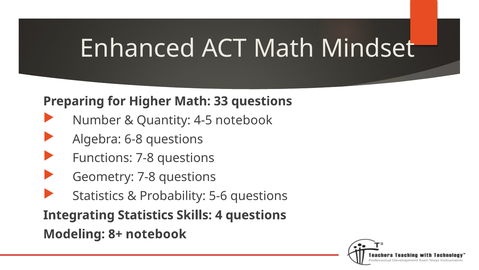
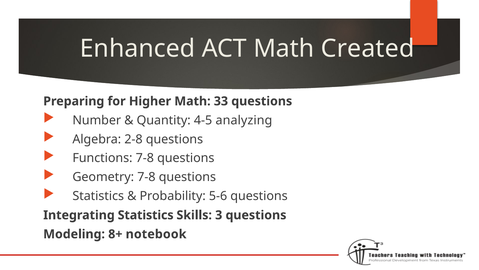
Mindset: Mindset -> Created
4-5 notebook: notebook -> analyzing
6-8: 6-8 -> 2-8
4: 4 -> 3
